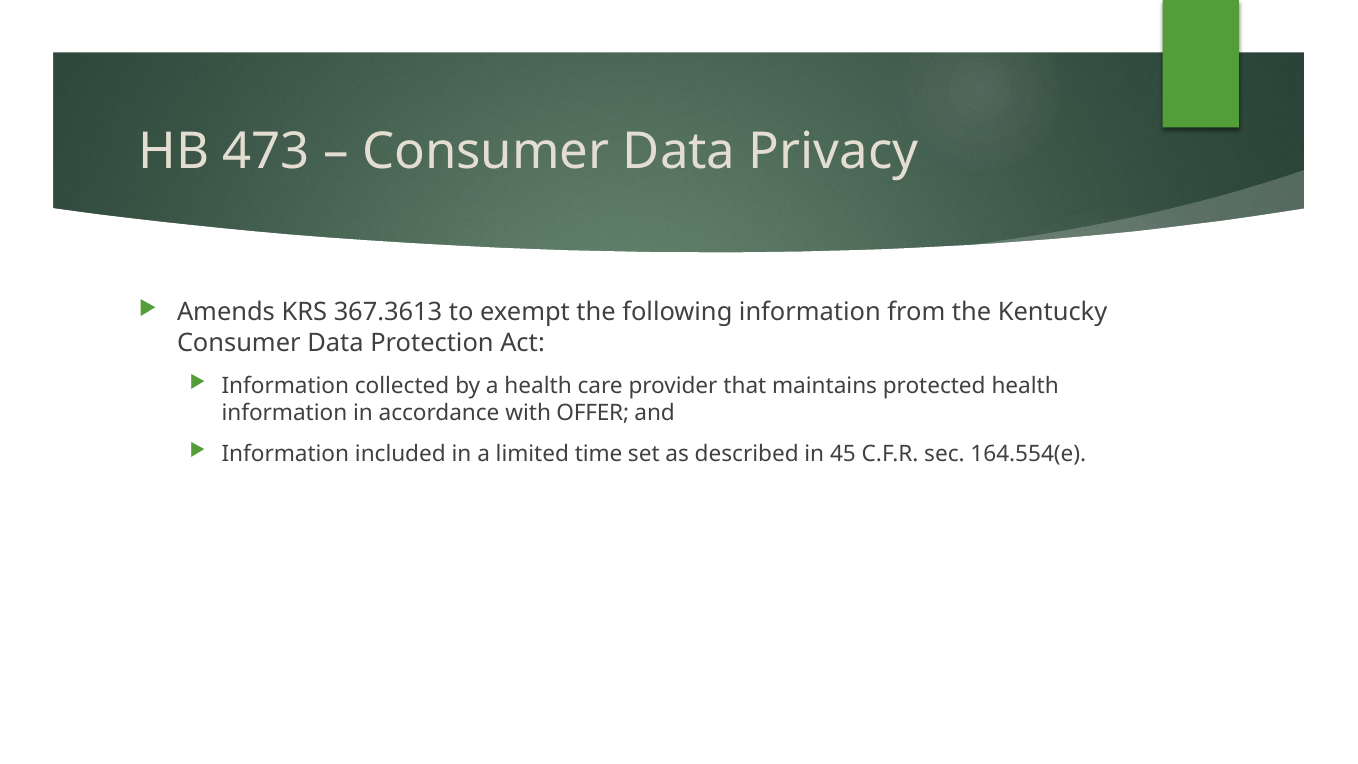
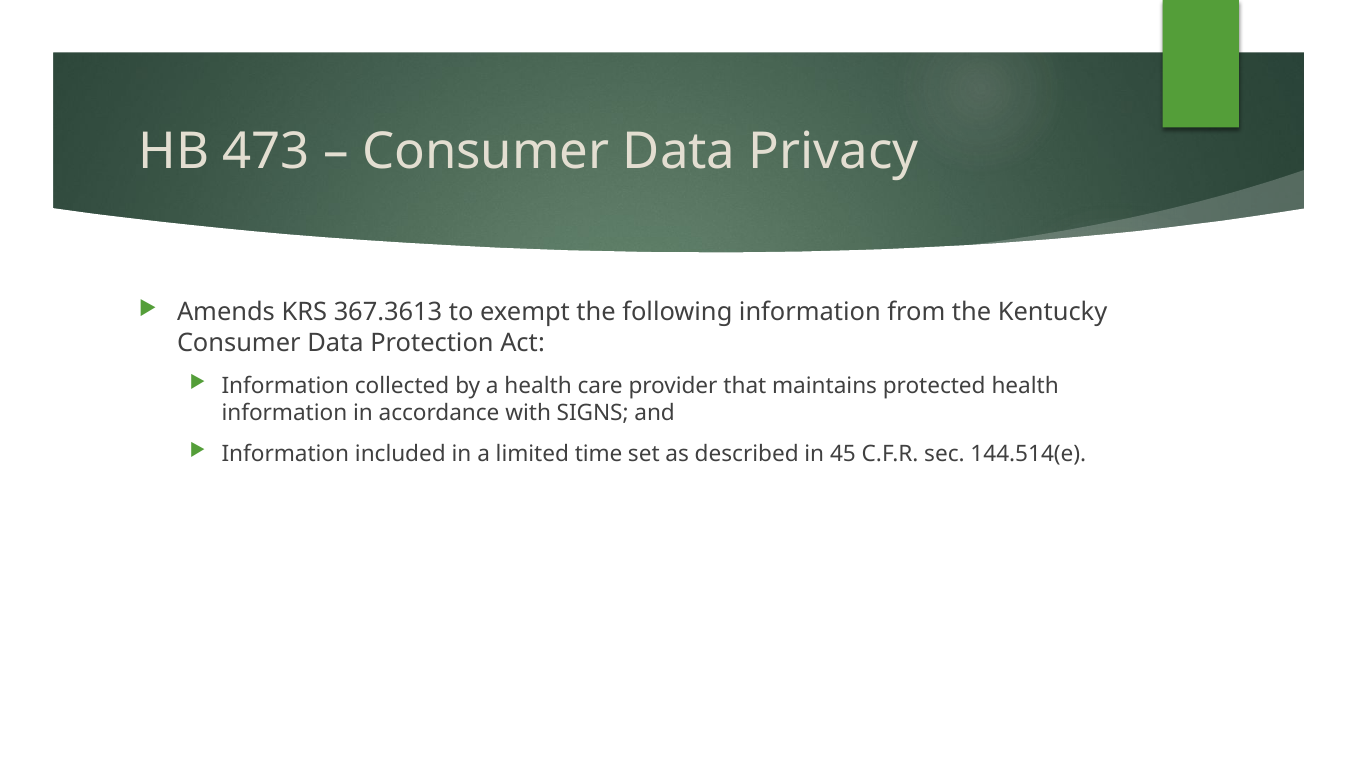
OFFER: OFFER -> SIGNS
164.554(e: 164.554(e -> 144.514(e
